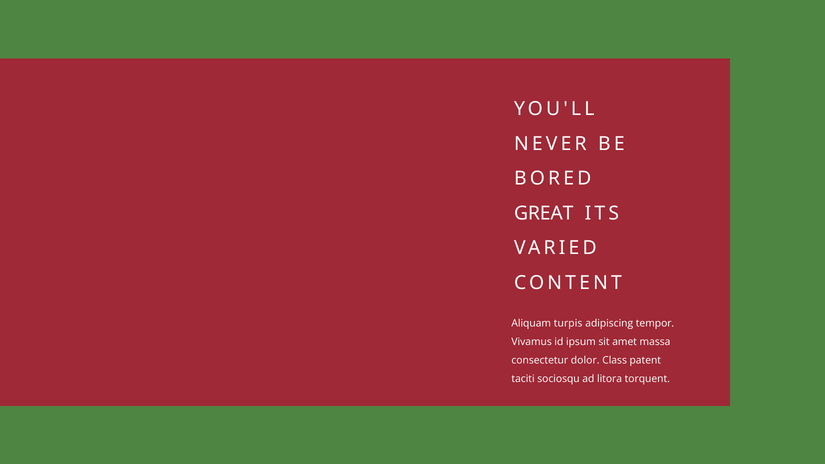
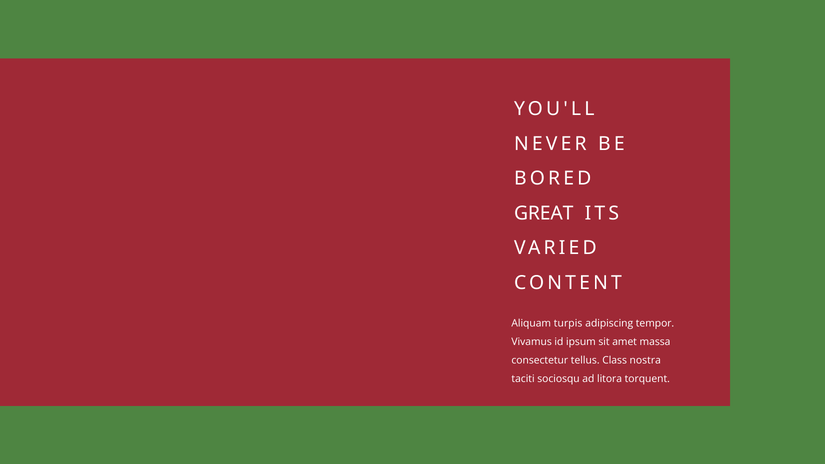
dolor: dolor -> tellus
patent: patent -> nostra
